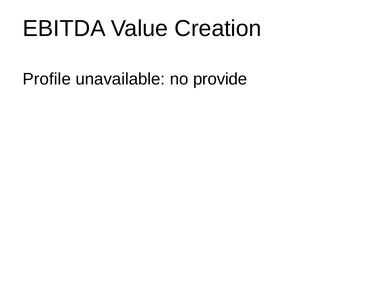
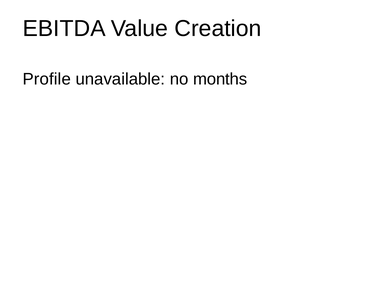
provide: provide -> months
